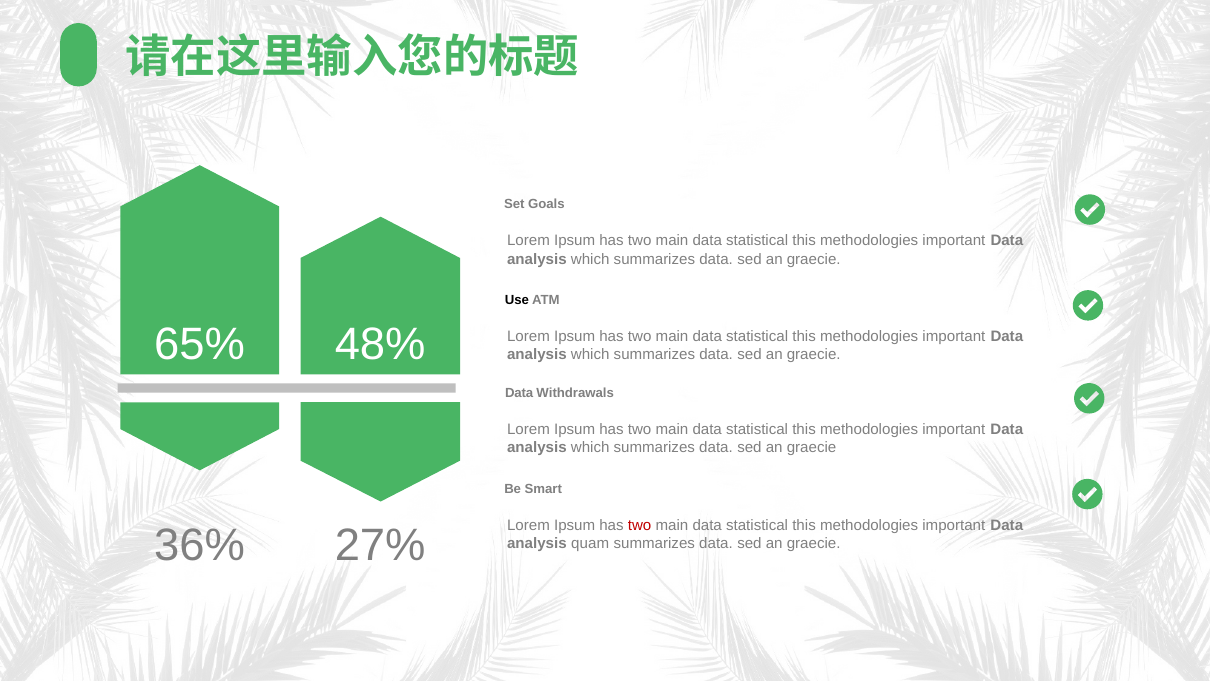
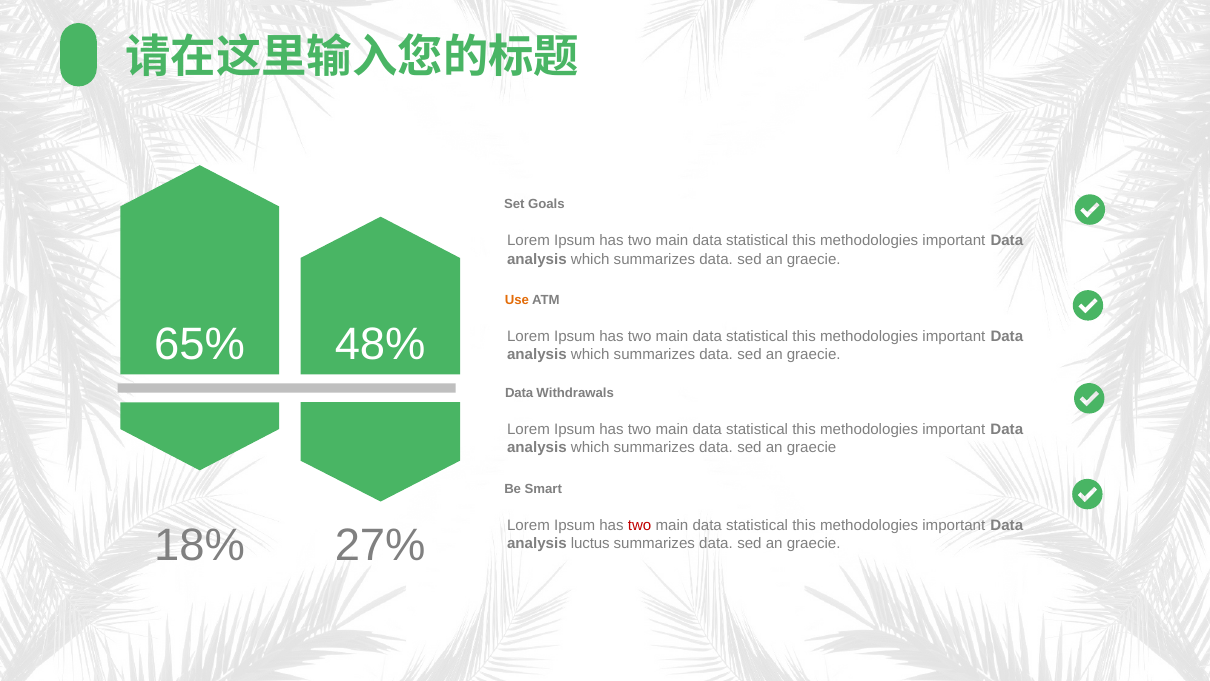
Use colour: black -> orange
36%: 36% -> 18%
quam: quam -> luctus
